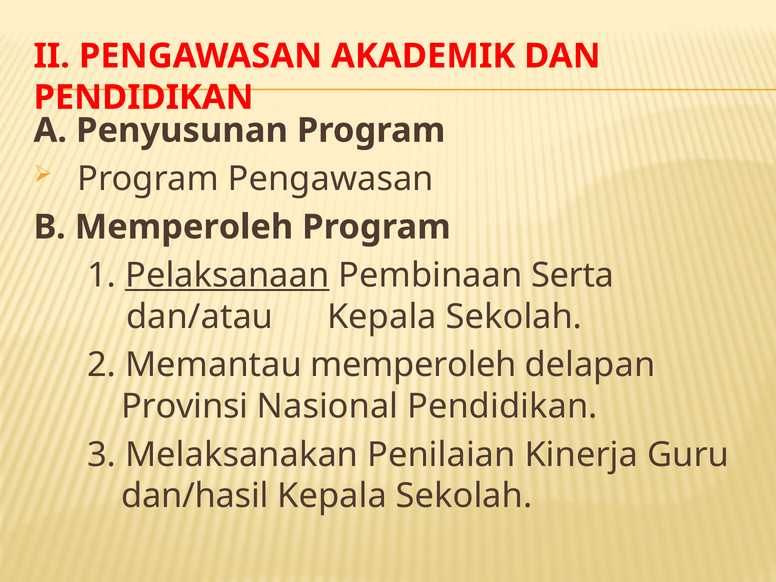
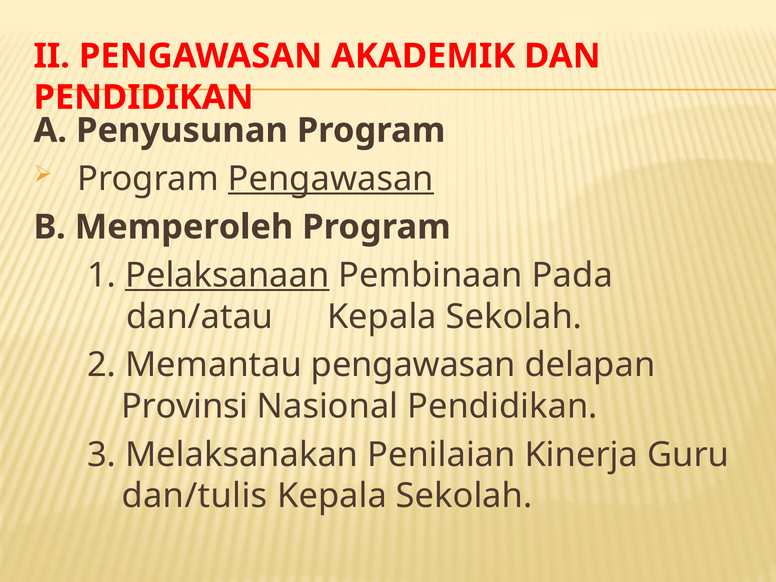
Pengawasan at (331, 179) underline: none -> present
Serta: Serta -> Pada
Memantau memperoleh: memperoleh -> pengawasan
dan/hasil: dan/hasil -> dan/tulis
